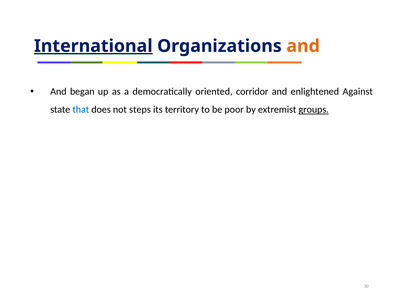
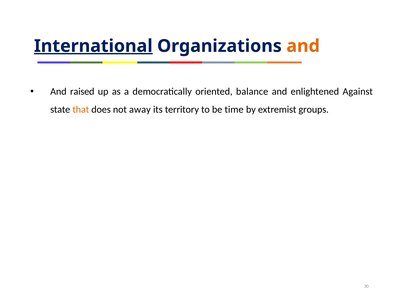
began: began -> raised
corridor: corridor -> balance
that colour: blue -> orange
steps: steps -> away
poor: poor -> time
groups underline: present -> none
